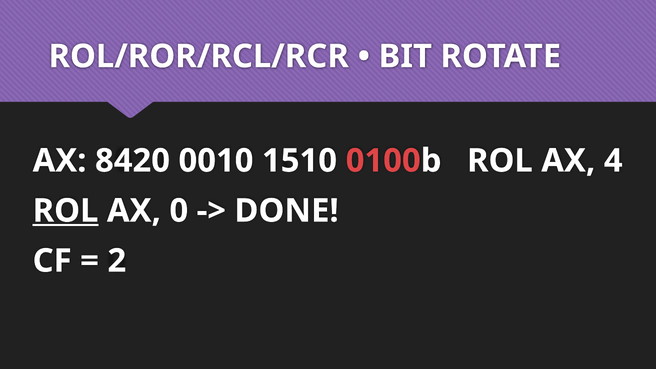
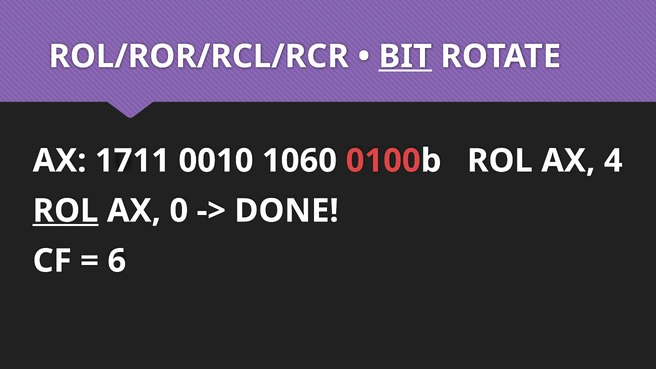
BIT underline: none -> present
8420: 8420 -> 1711
1510: 1510 -> 1060
2: 2 -> 6
